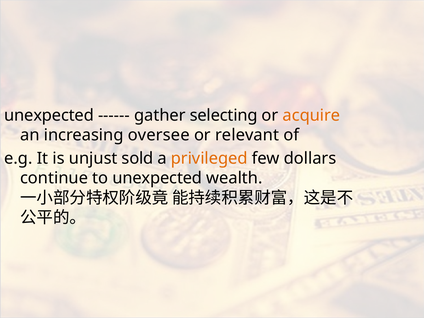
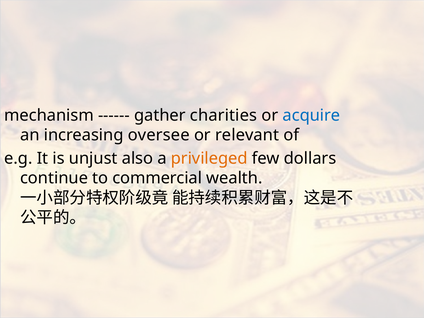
unexpected at (49, 115): unexpected -> mechanism
selecting: selecting -> charities
acquire colour: orange -> blue
sold: sold -> also
to unexpected: unexpected -> commercial
